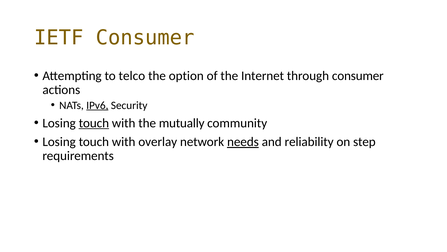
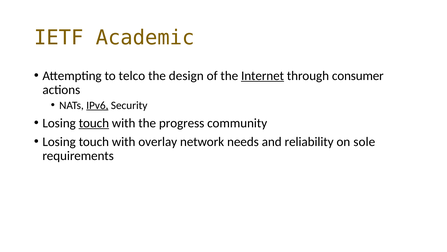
IETF Consumer: Consumer -> Academic
option: option -> design
Internet underline: none -> present
mutually: mutually -> progress
needs underline: present -> none
step: step -> sole
